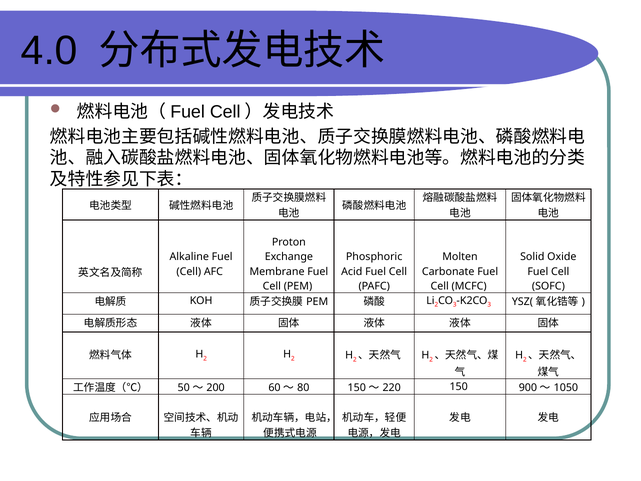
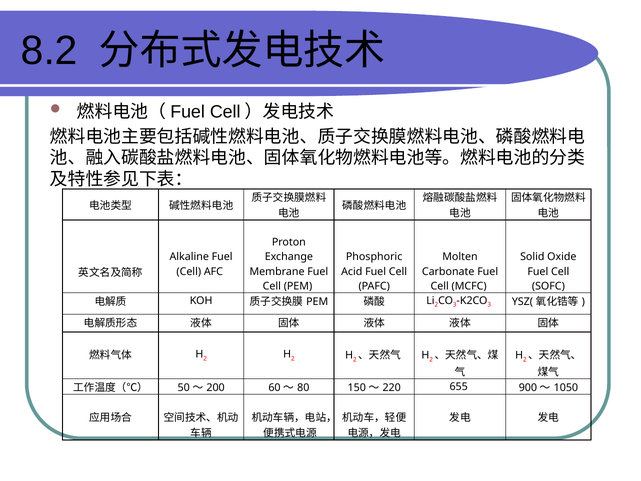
4.0: 4.0 -> 8.2
150 at (459, 387): 150 -> 655
